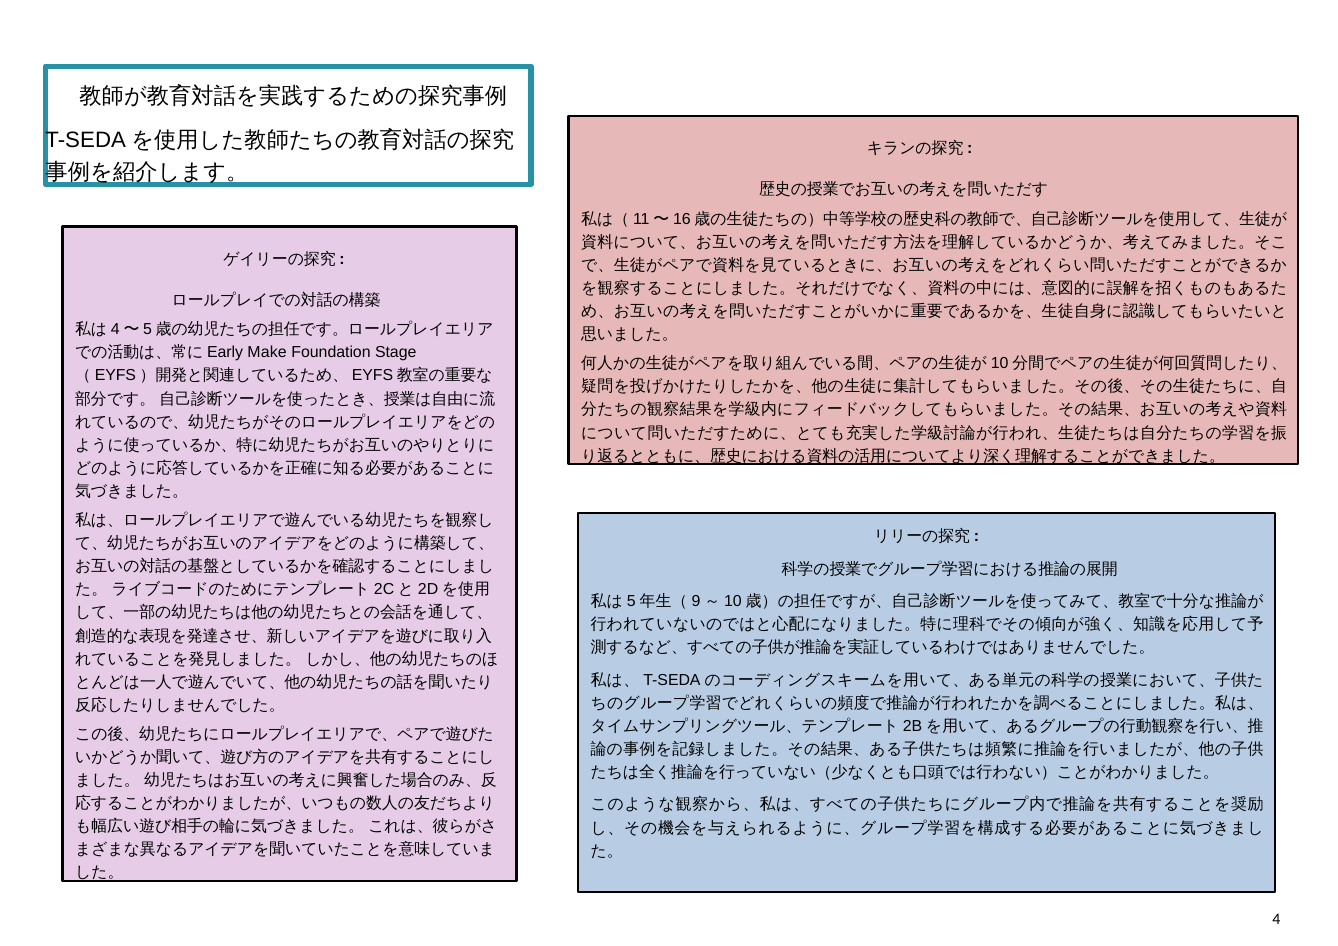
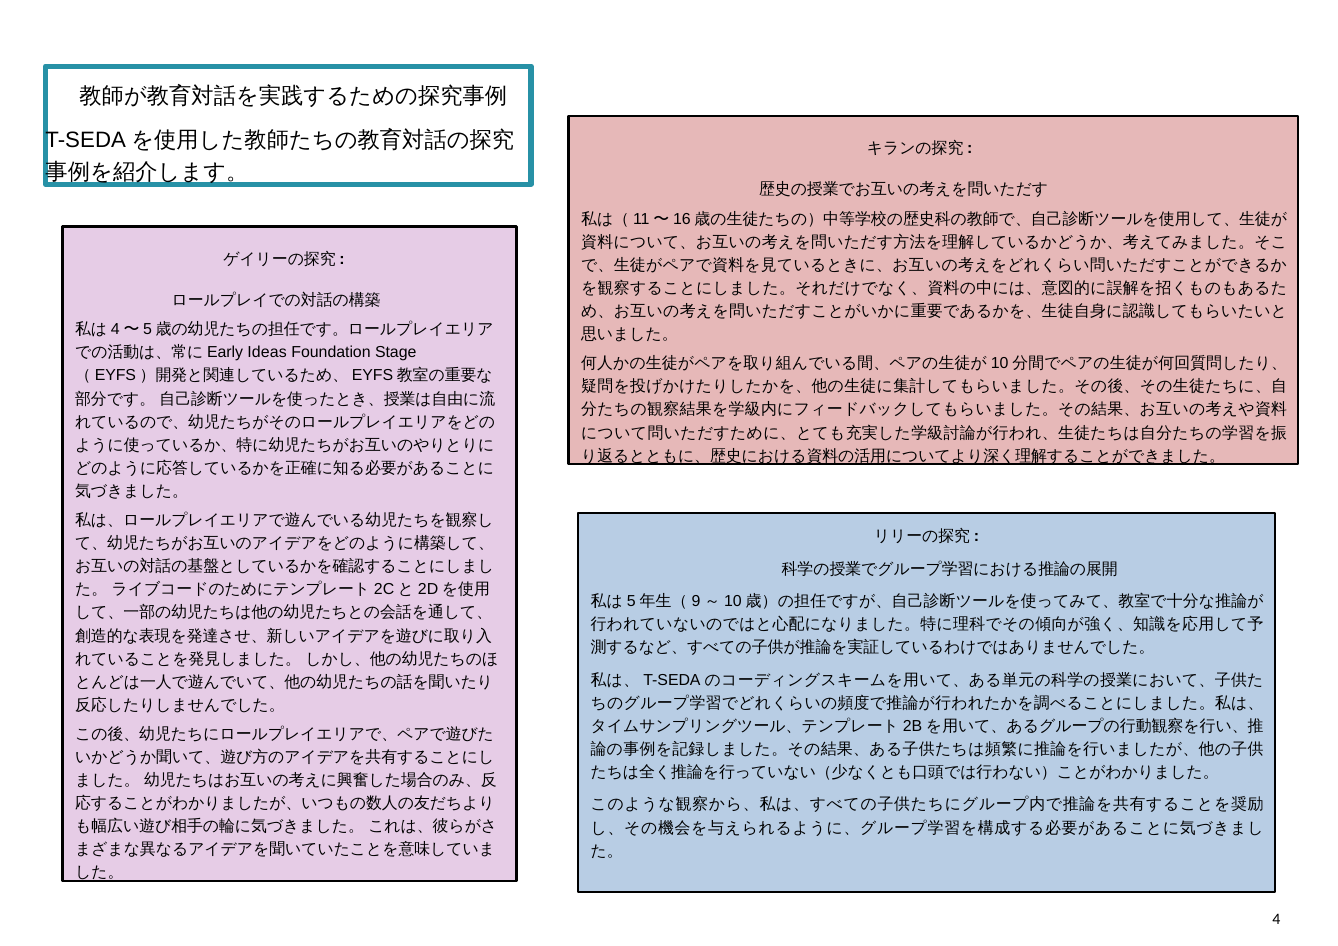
Make: Make -> Ideas
